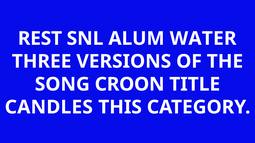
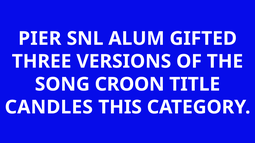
REST: REST -> PIER
WATER: WATER -> GIFTED
